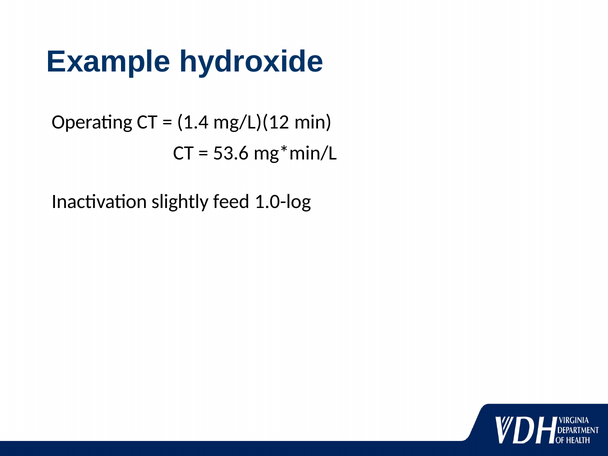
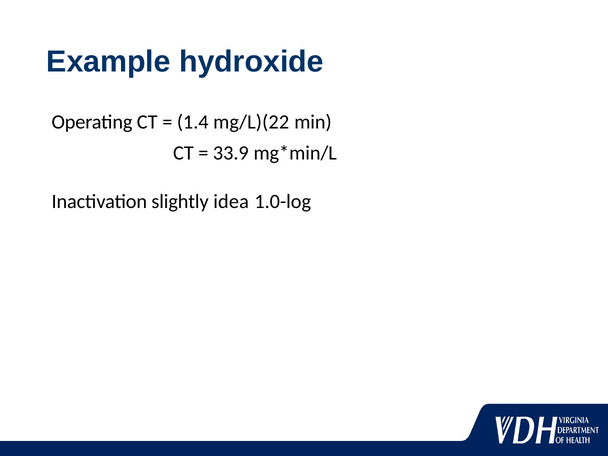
mg/L)(12: mg/L)(12 -> mg/L)(22
53.6: 53.6 -> 33.9
feed: feed -> idea
